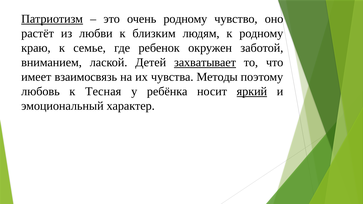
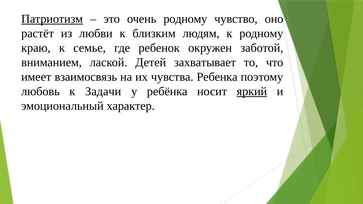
захватывает underline: present -> none
Методы: Методы -> Ребенка
Тесная: Тесная -> Задачи
